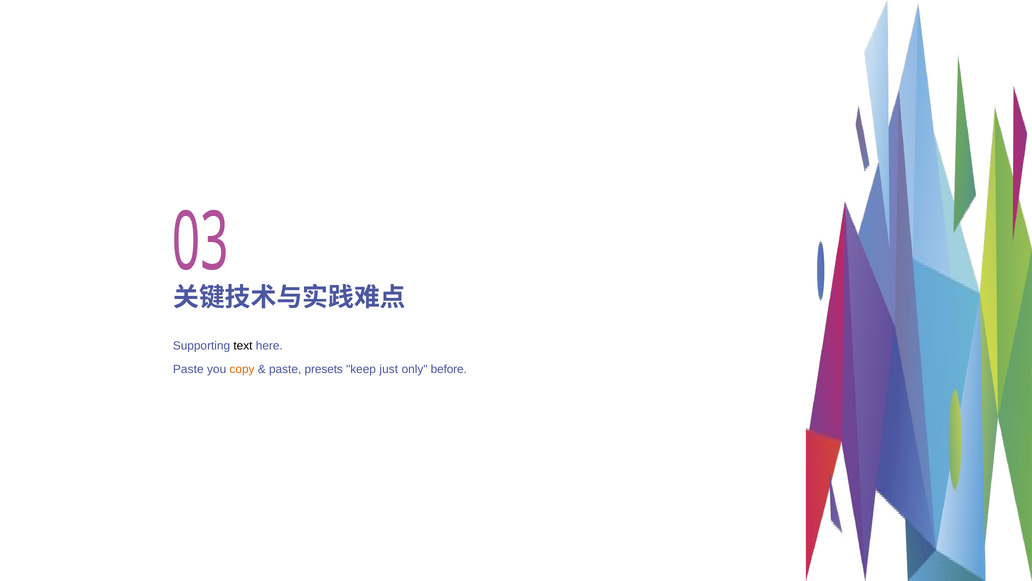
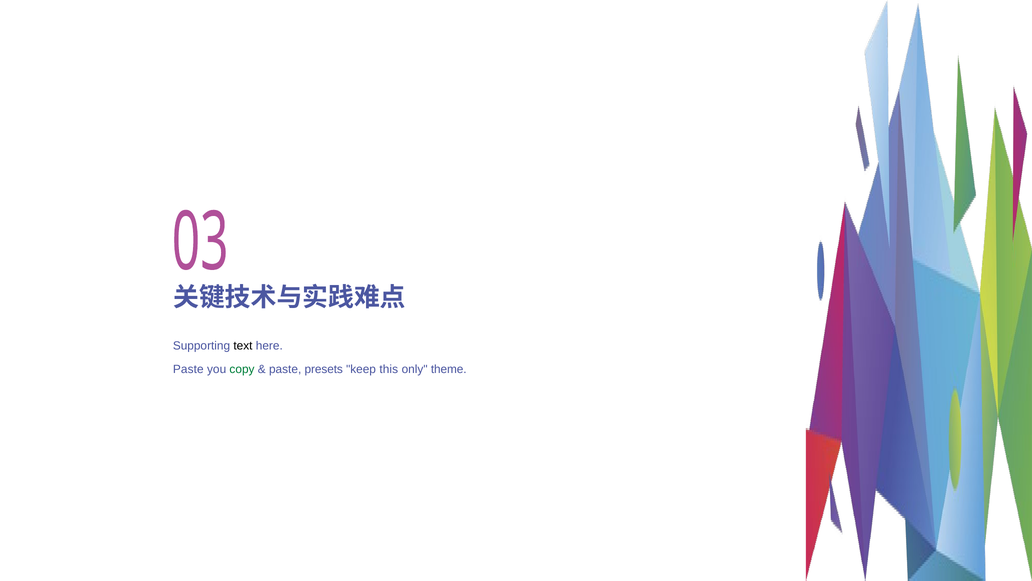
copy colour: orange -> green
just: just -> this
before: before -> theme
